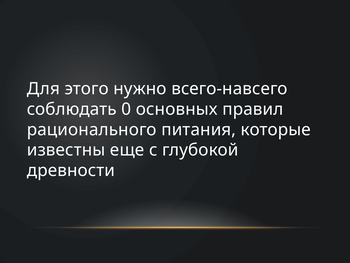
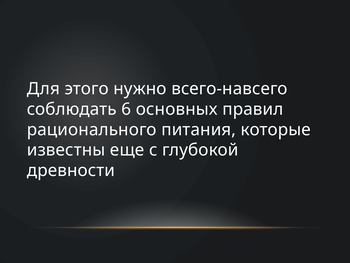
0: 0 -> 6
